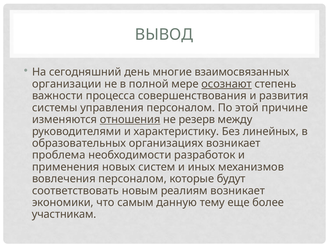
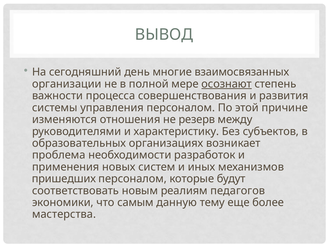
отношения underline: present -> none
линейных: линейных -> субъектов
вовлечения: вовлечения -> пришедших
реалиям возникает: возникает -> педагогов
участникам: участникам -> мастерства
